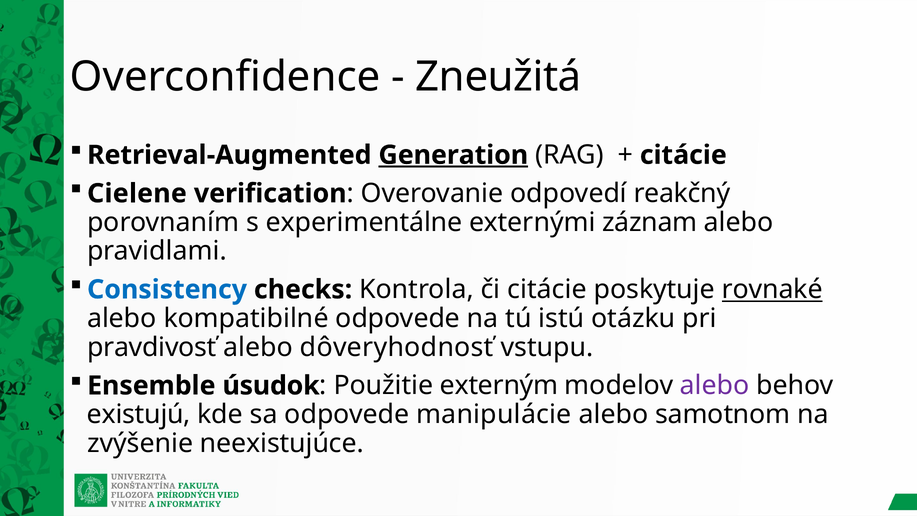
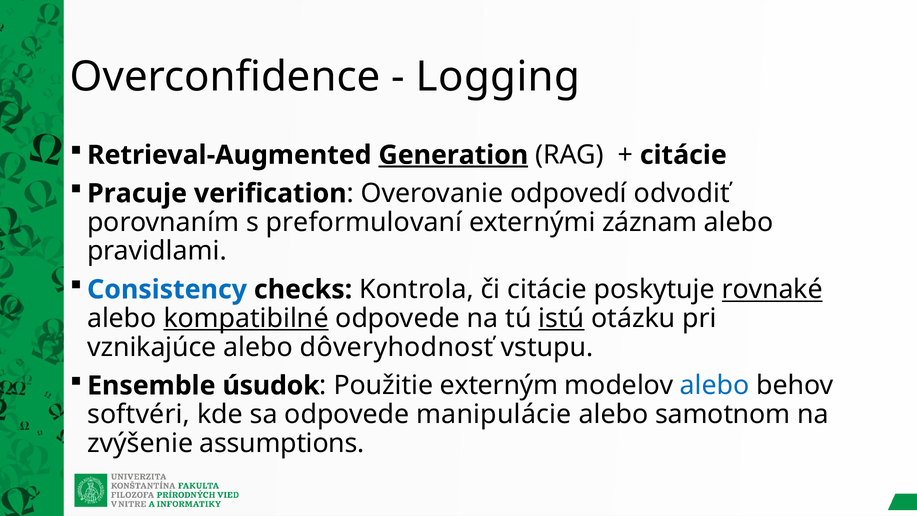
Zneužitá: Zneužitá -> Logging
Cielene: Cielene -> Pracuje
reakčný: reakčný -> odvodiť
experimentálne: experimentálne -> preformulovaní
kompatibilné underline: none -> present
istú underline: none -> present
pravdivosť: pravdivosť -> vznikajúce
alebo at (715, 386) colour: purple -> blue
existujú: existujú -> softvéri
neexistujúce: neexistujúce -> assumptions
